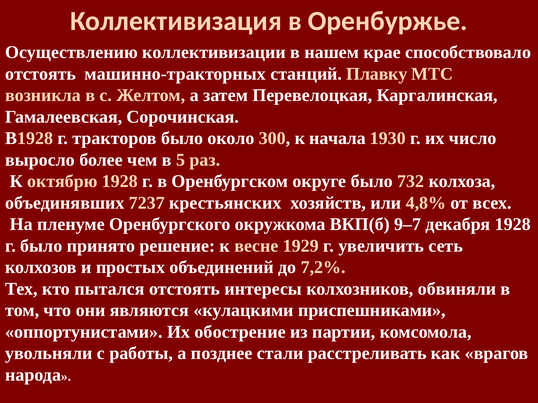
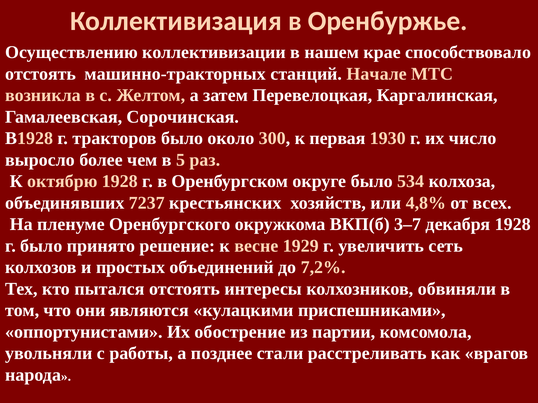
Плавку: Плавку -> Начале
начала: начала -> первая
732: 732 -> 534
9–7: 9–7 -> 3–7
